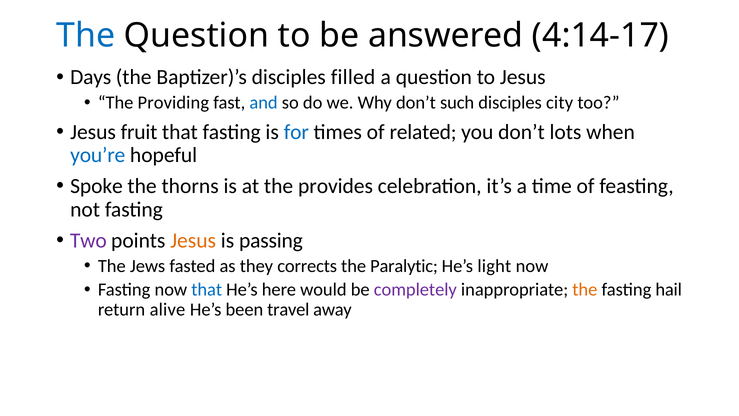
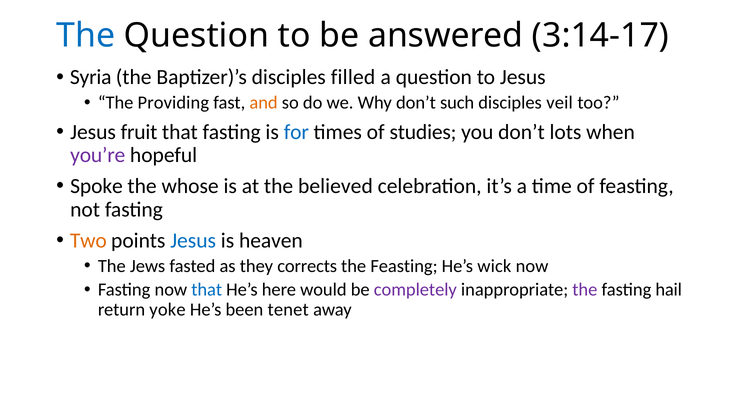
4:14-17: 4:14-17 -> 3:14-17
Days: Days -> Syria
and colour: blue -> orange
city: city -> veil
related: related -> studies
you’re colour: blue -> purple
thorns: thorns -> whose
provides: provides -> believed
Two colour: purple -> orange
Jesus at (193, 240) colour: orange -> blue
passing: passing -> heaven
the Paralytic: Paralytic -> Feasting
light: light -> wick
the at (585, 290) colour: orange -> purple
alive: alive -> yoke
travel: travel -> tenet
